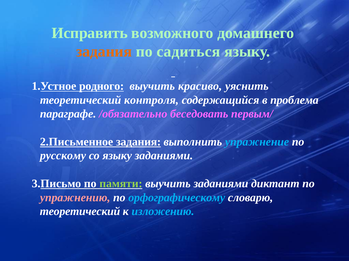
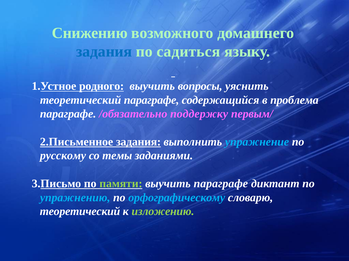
Исправить: Исправить -> Снижению
задания at (104, 52) colour: orange -> blue
красиво: красиво -> вопросы
теоретический контроля: контроля -> параграфе
беседовать: беседовать -> поддержку
со языку: языку -> темы
выучить заданиями: заданиями -> параграфе
упражнению colour: pink -> light blue
изложению colour: light blue -> light green
